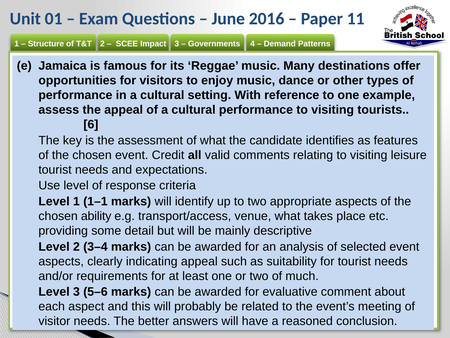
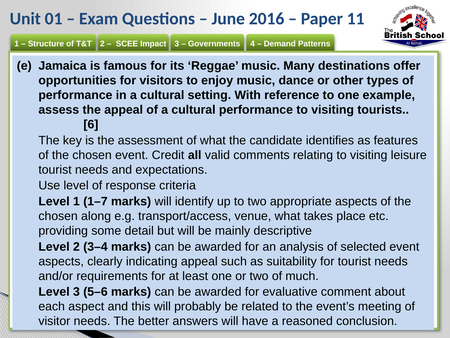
1–1: 1–1 -> 1–7
ability: ability -> along
